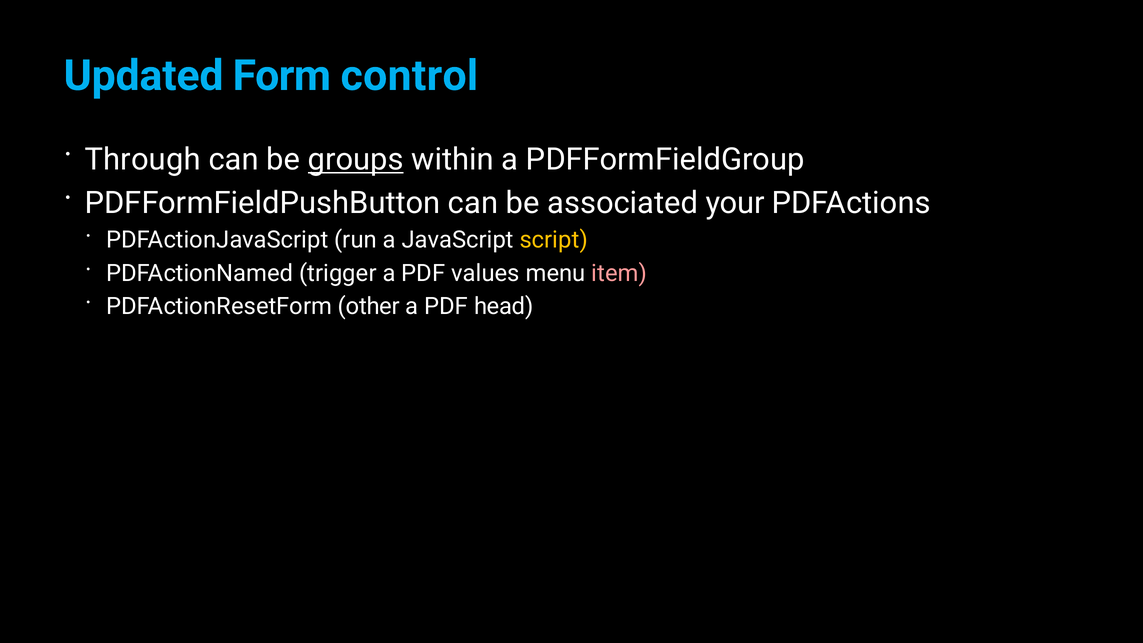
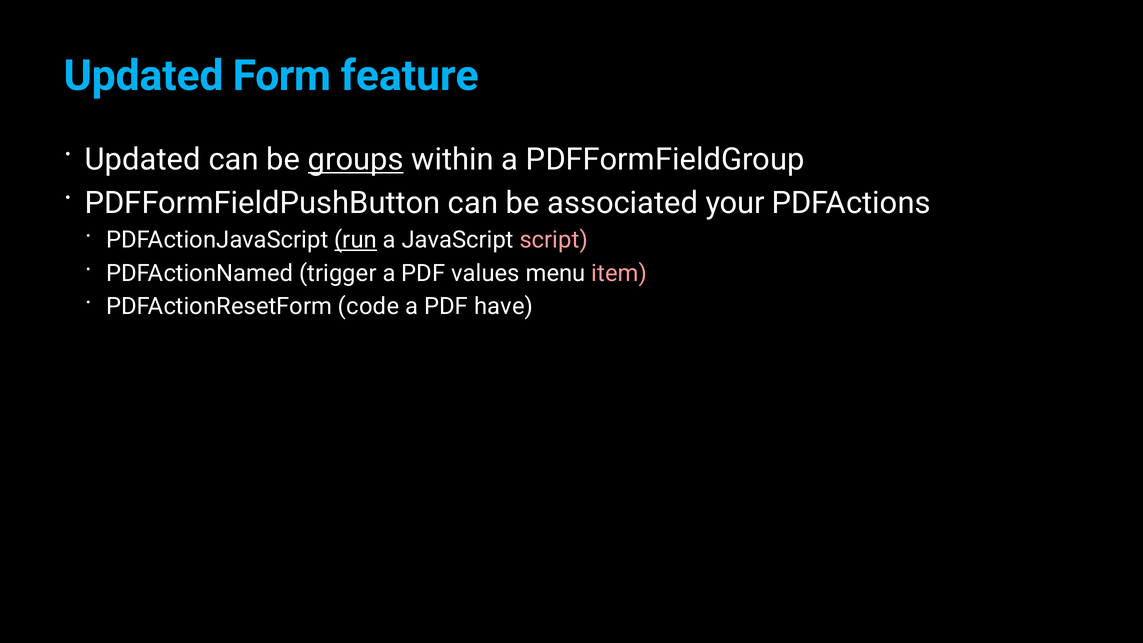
control: control -> feature
Through at (143, 159): Through -> Updated
run underline: none -> present
script colour: yellow -> pink
other: other -> code
head: head -> have
